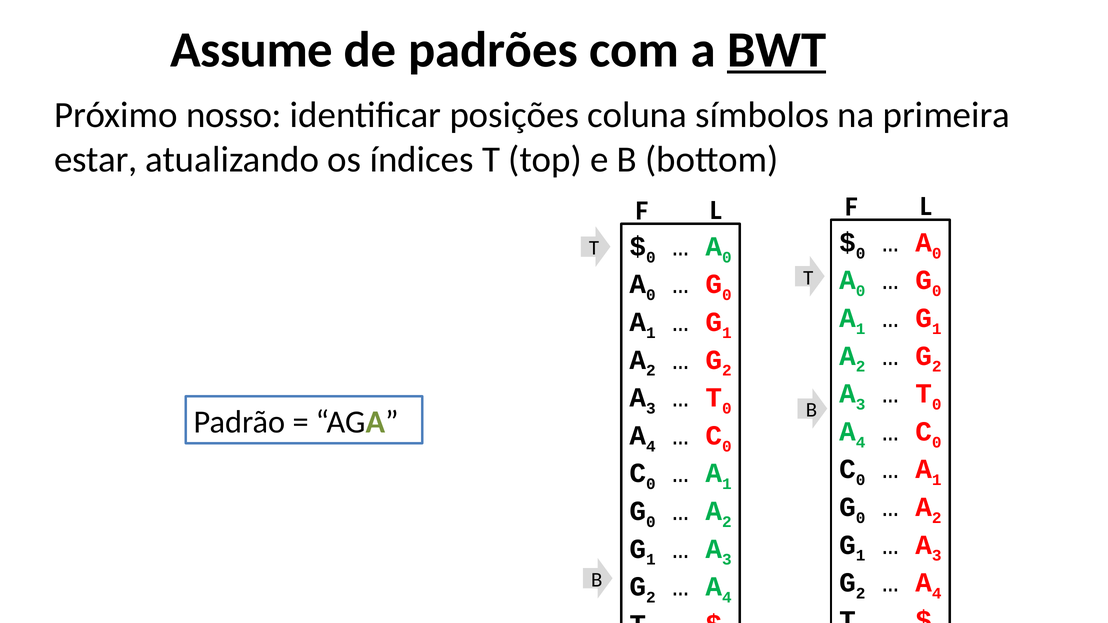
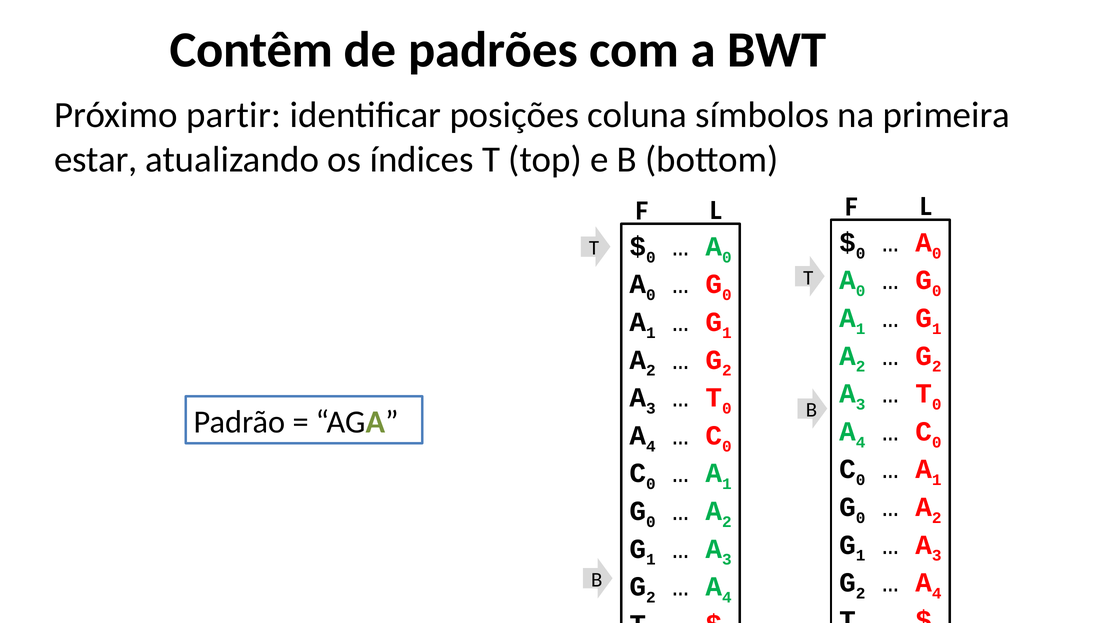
Assume: Assume -> Contêm
BWT underline: present -> none
nosso: nosso -> partir
